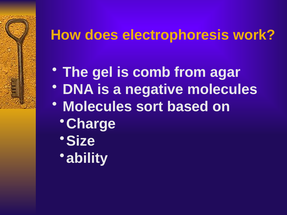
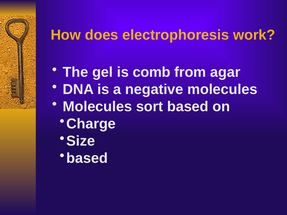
ability at (87, 158): ability -> based
